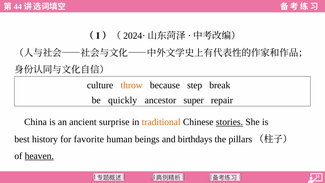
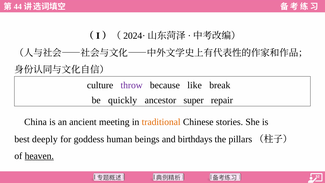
throw colour: orange -> purple
step: step -> like
surprise: surprise -> meeting
stories underline: present -> none
history: history -> deeply
favorite: favorite -> goddess
